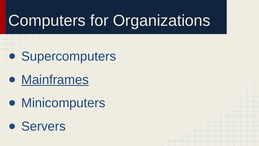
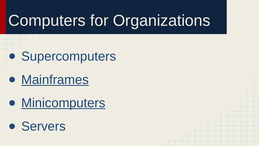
Minicomputers underline: none -> present
